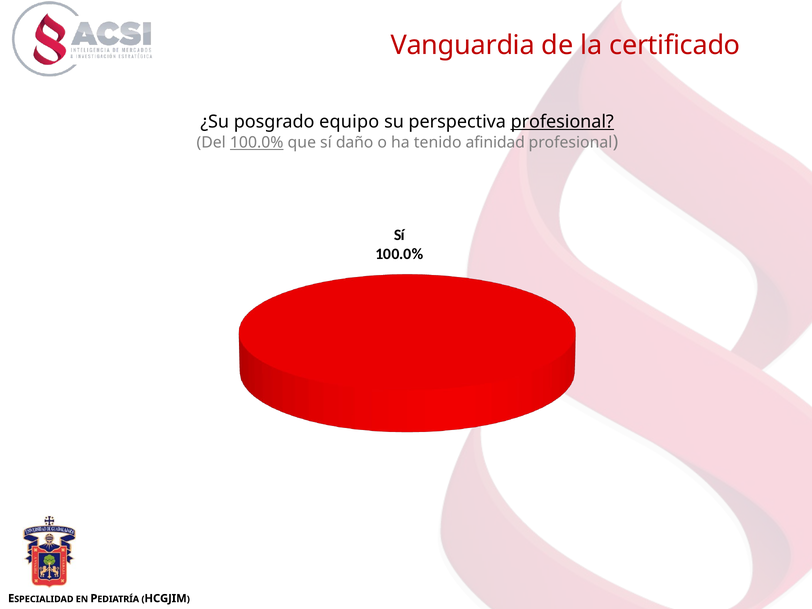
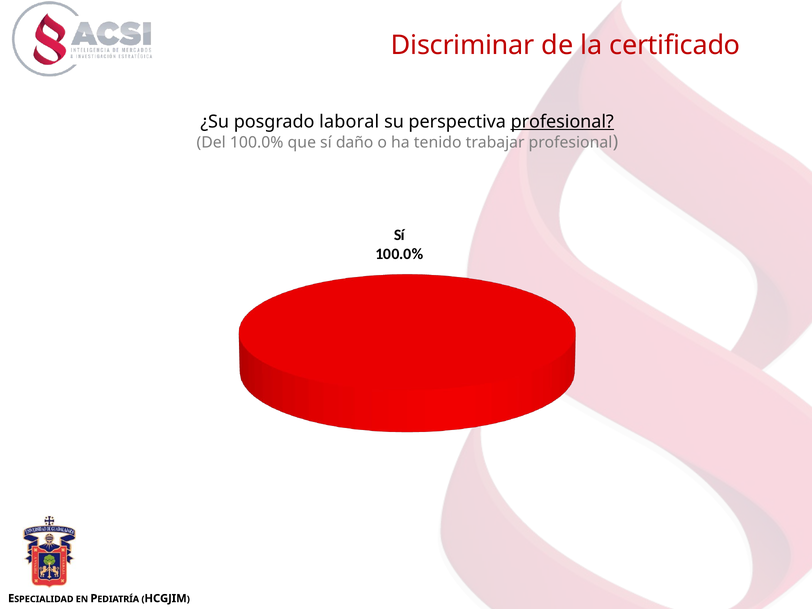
Vanguardia: Vanguardia -> Discriminar
equipo: equipo -> laboral
100.0% at (257, 143) underline: present -> none
afinidad: afinidad -> trabajar
